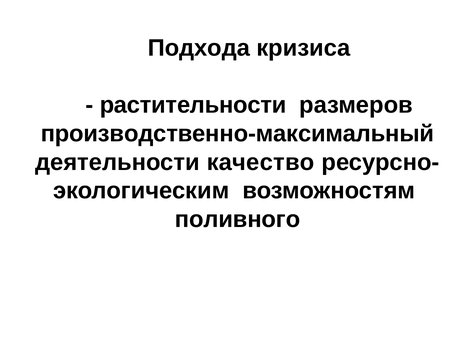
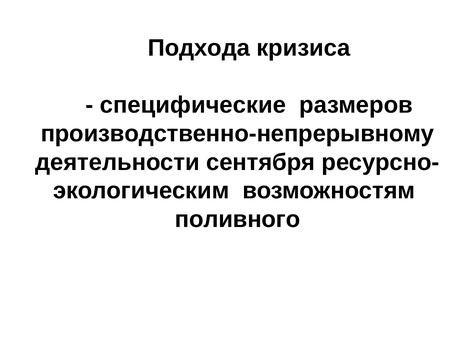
растительности: растительности -> специфические
производственно-максимальный: производственно-максимальный -> производственно-непрерывному
качество: качество -> сентября
